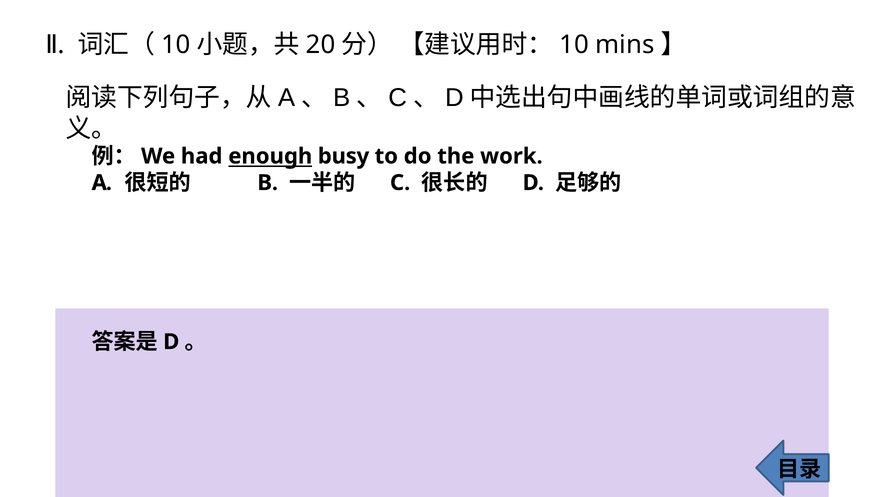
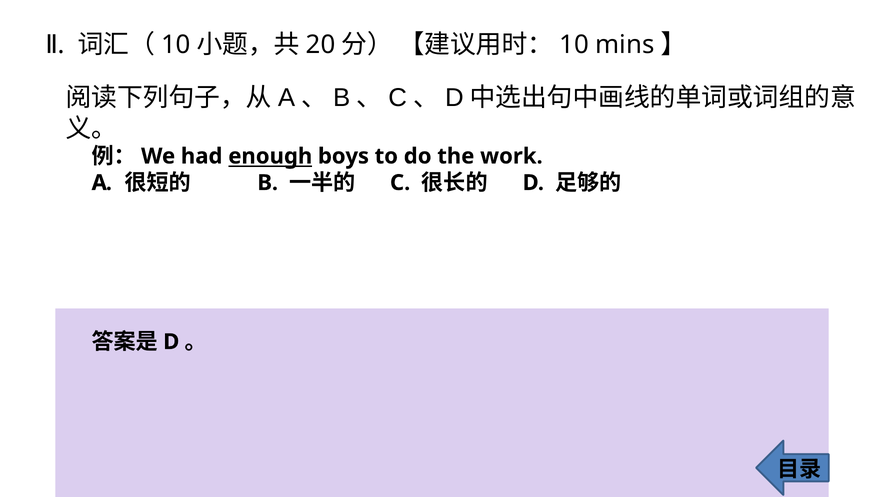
busy: busy -> boys
